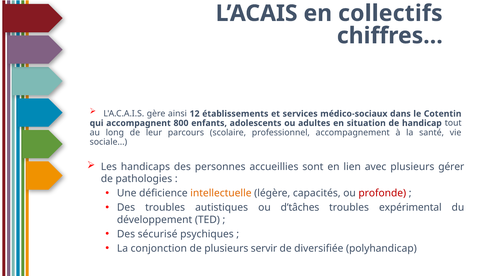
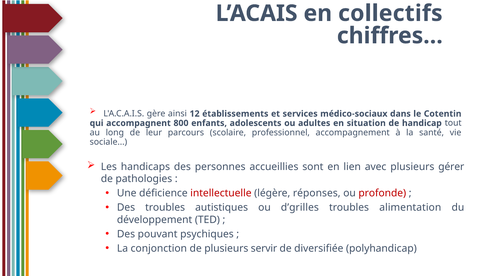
intellectuelle colour: orange -> red
capacités: capacités -> réponses
d’tâches: d’tâches -> d’grilles
expérimental: expérimental -> alimentation
sécurisé: sécurisé -> pouvant
